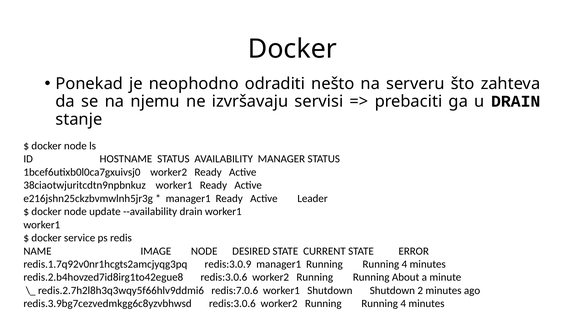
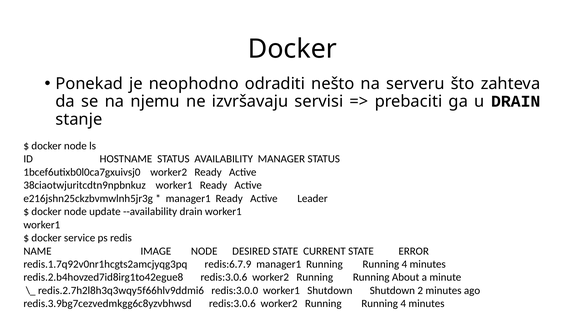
redis:3.0.9: redis:3.0.9 -> redis:6.7.9
redis:7.0.6: redis:7.0.6 -> redis:3.0.0
